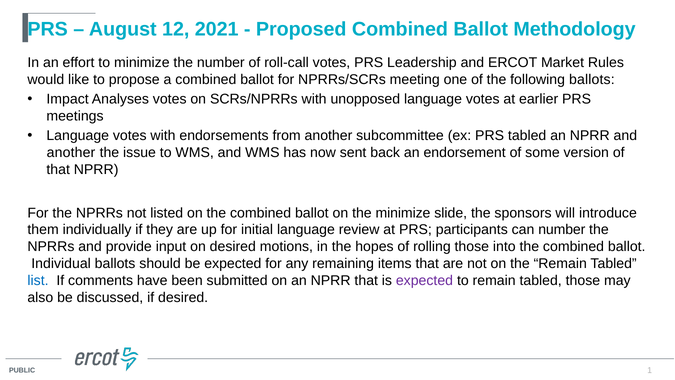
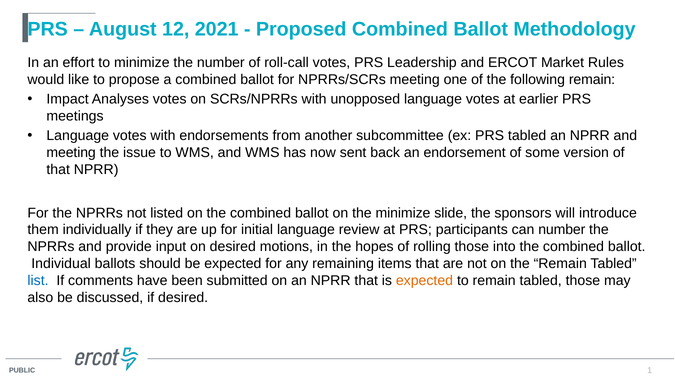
following ballots: ballots -> remain
another at (71, 153): another -> meeting
expected at (424, 280) colour: purple -> orange
